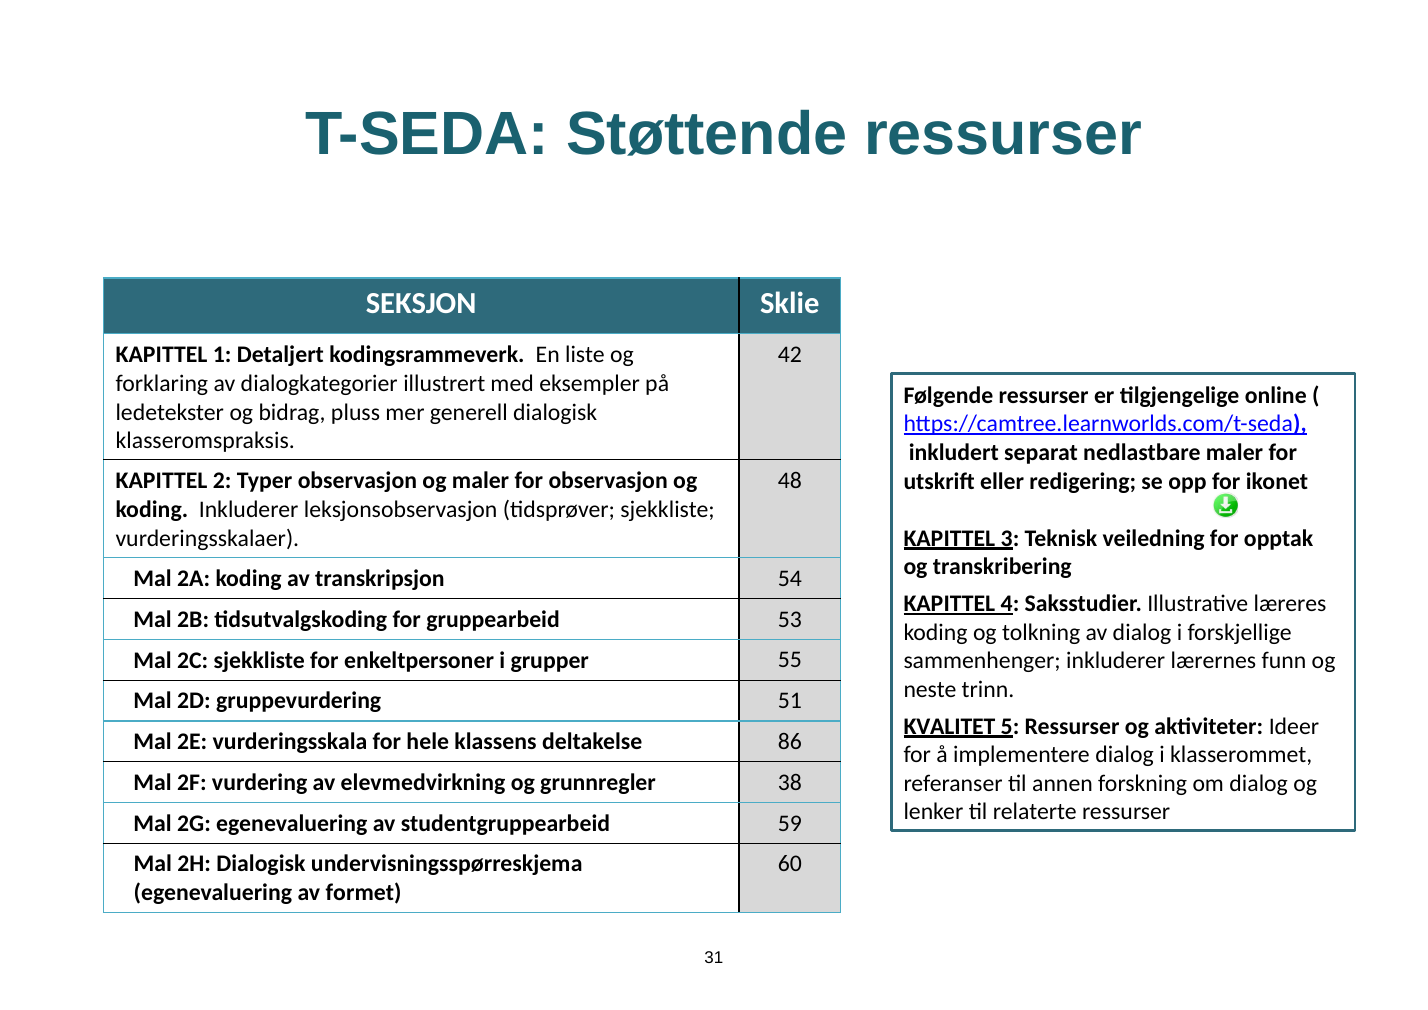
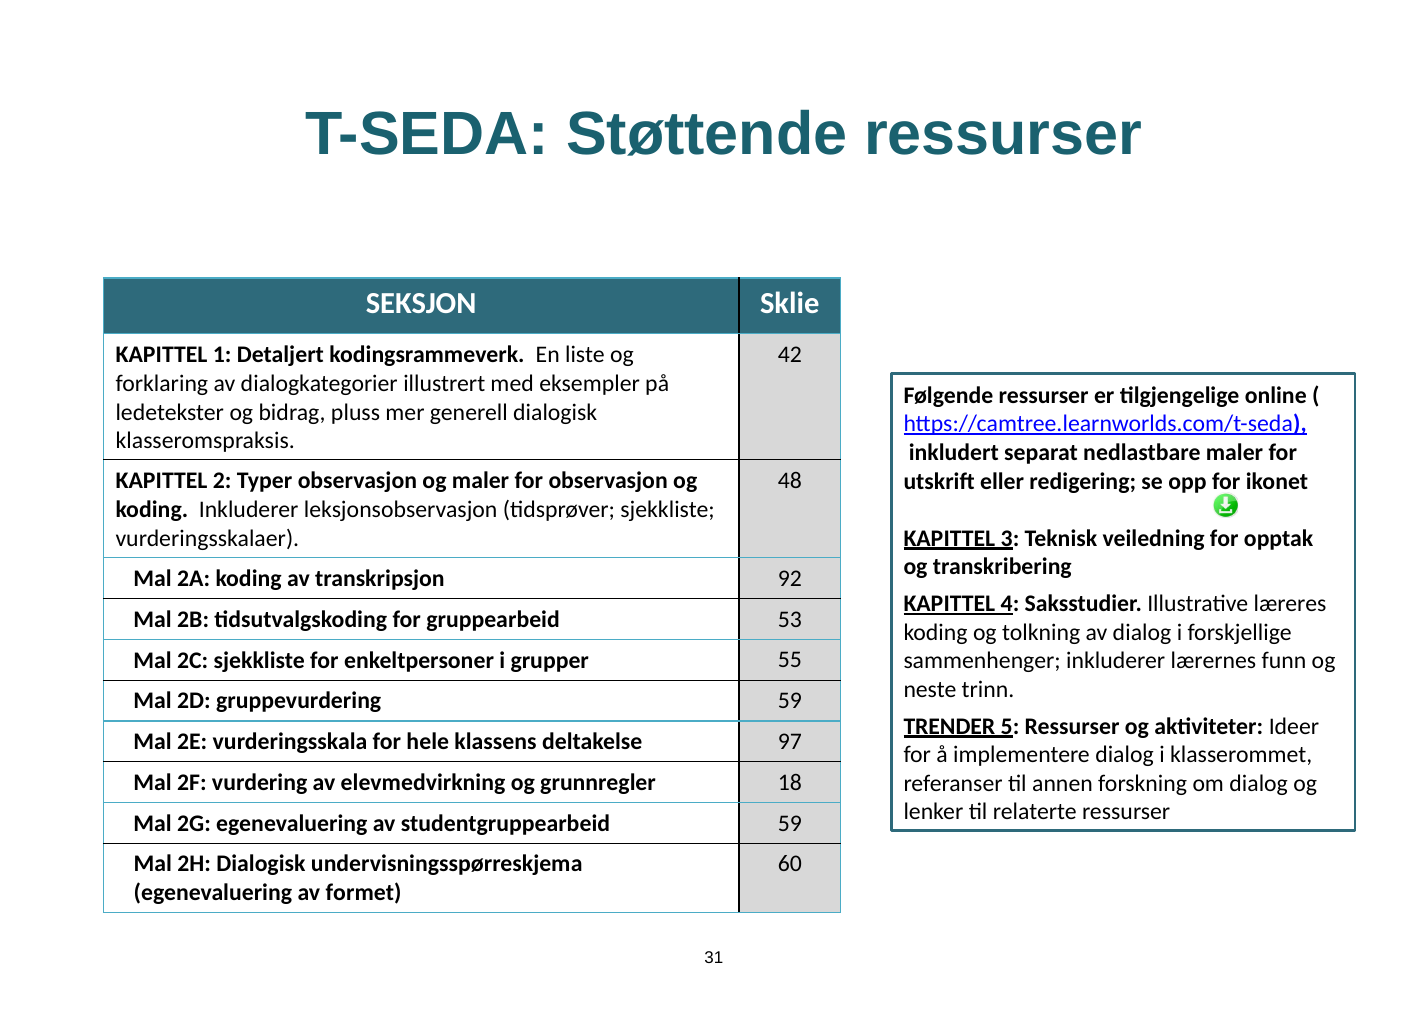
54: 54 -> 92
gruppevurdering 51: 51 -> 59
KVALITET: KVALITET -> TRENDER
86: 86 -> 97
38: 38 -> 18
